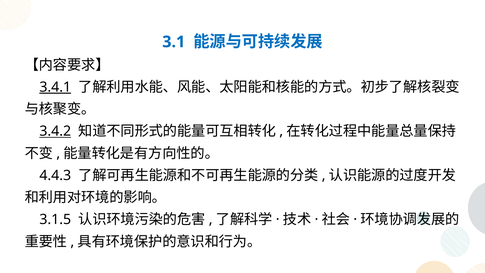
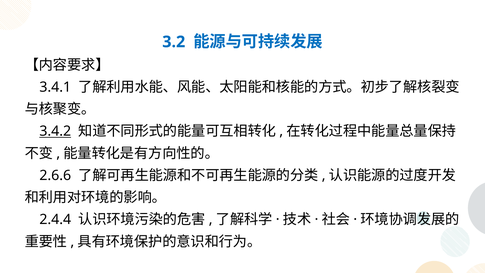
3.1: 3.1 -> 3.2
3.4.1 underline: present -> none
4.4.3: 4.4.3 -> 2.6.6
3.1.5: 3.1.5 -> 2.4.4
